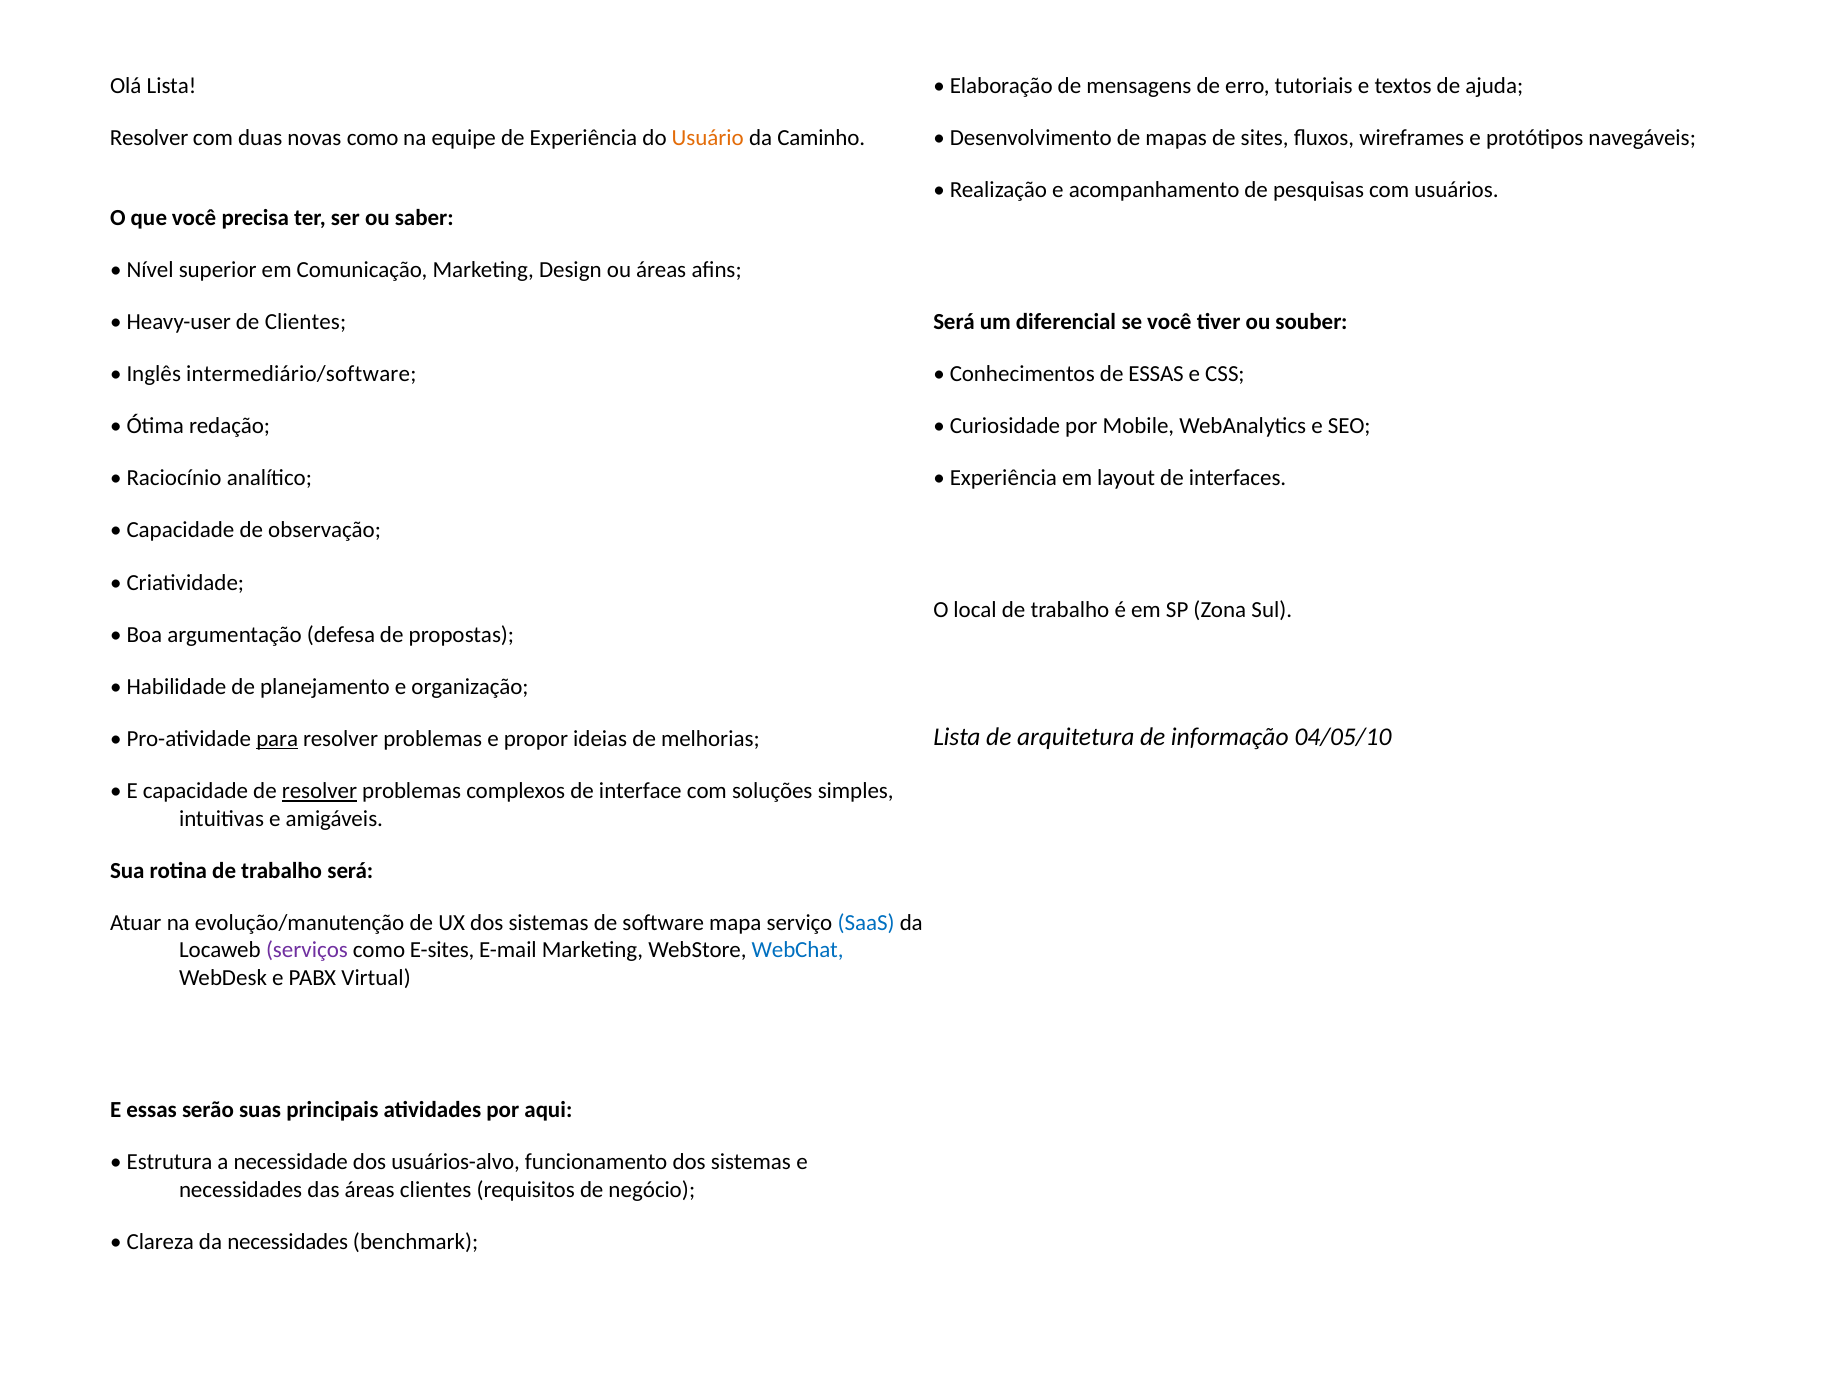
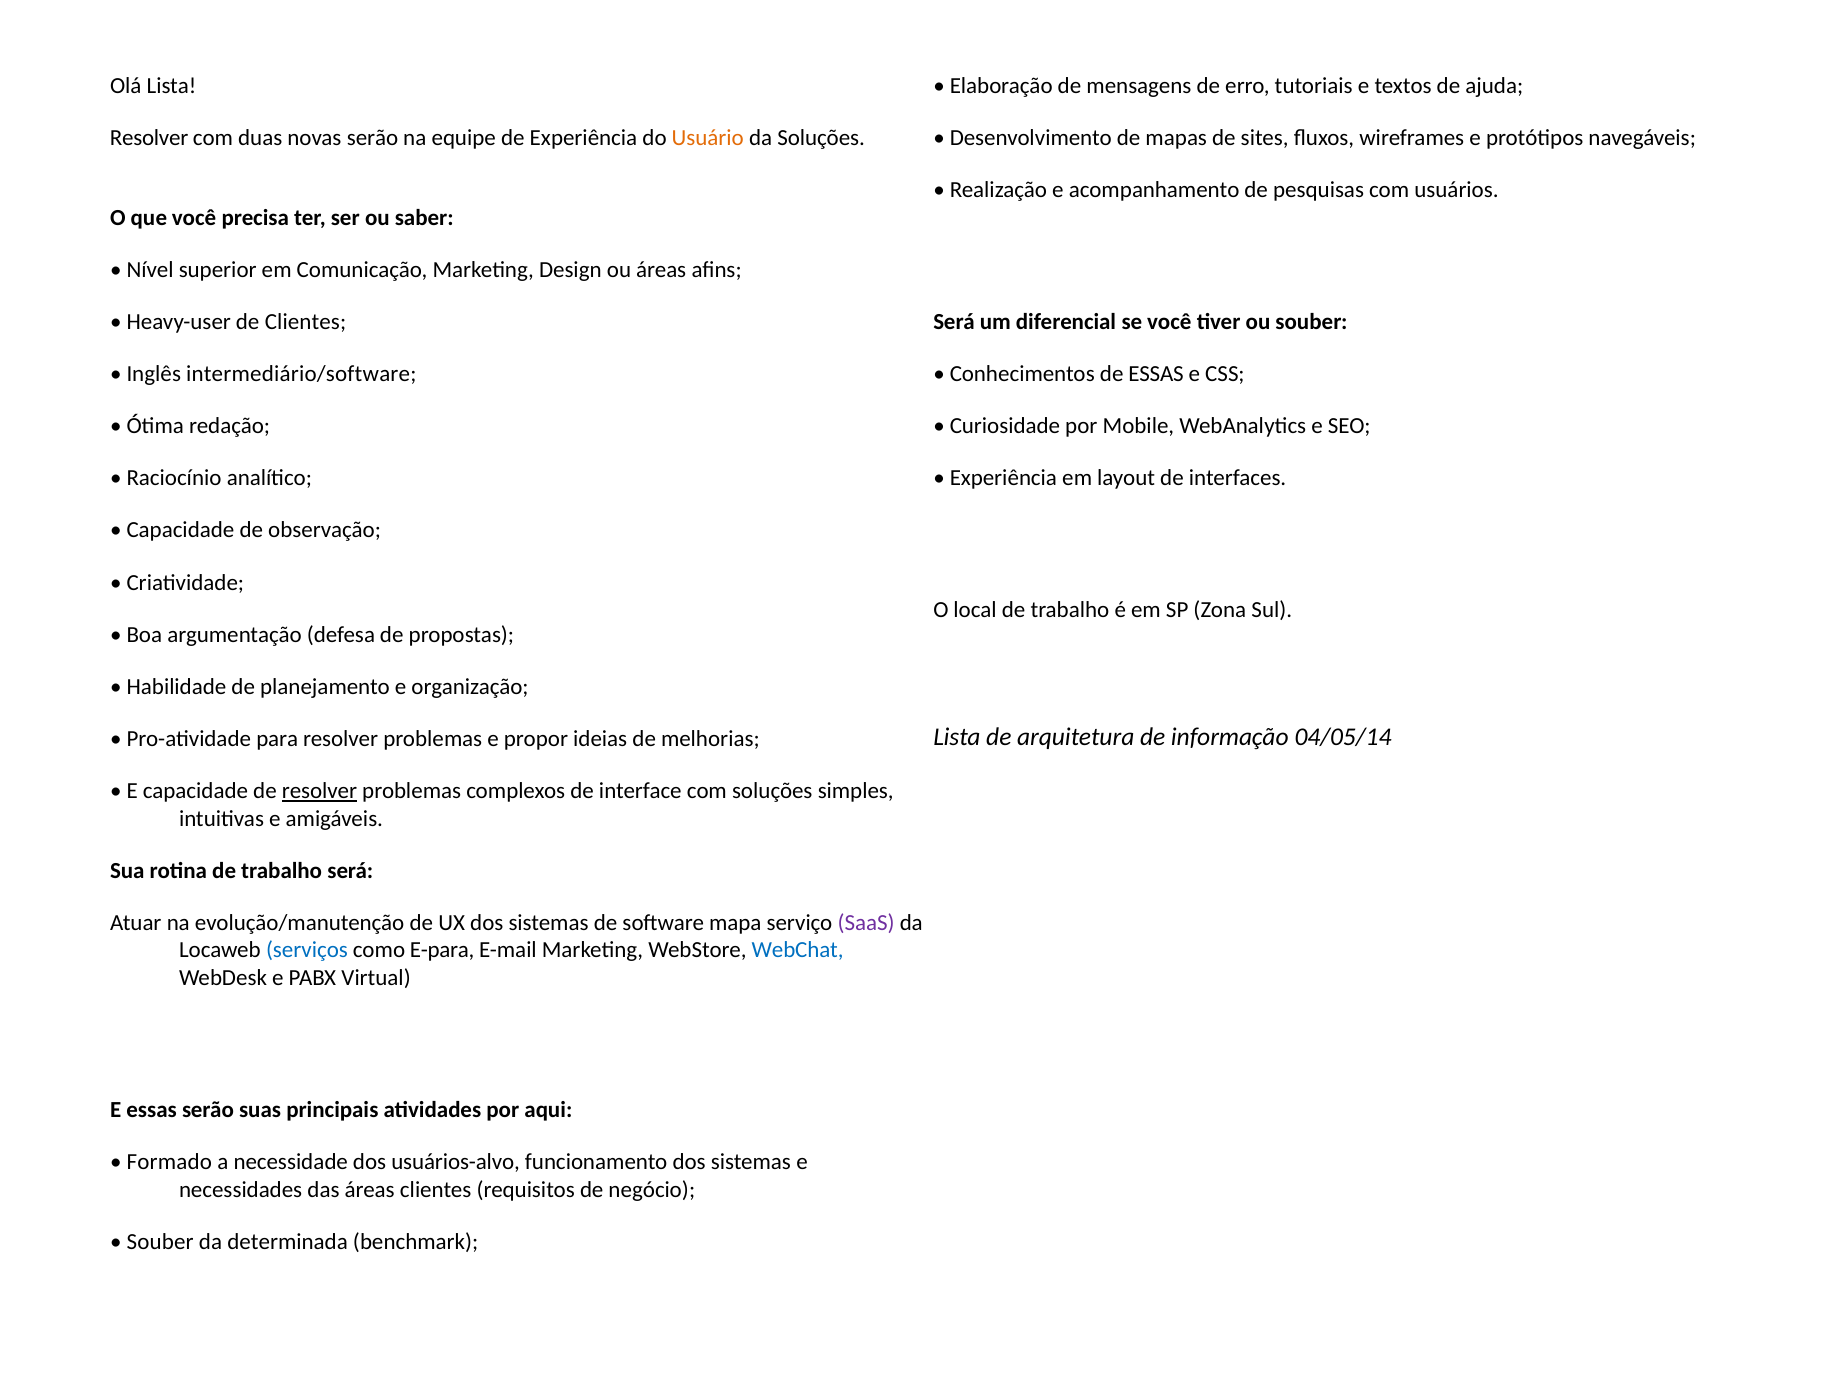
novas como: como -> serão
da Caminho: Caminho -> Soluções
04/05/10: 04/05/10 -> 04/05/14
para underline: present -> none
SaaS colour: blue -> purple
serviços colour: purple -> blue
E-sites: E-sites -> E-para
Estrutura: Estrutura -> Formado
Clareza at (160, 1242): Clareza -> Souber
da necessidades: necessidades -> determinada
